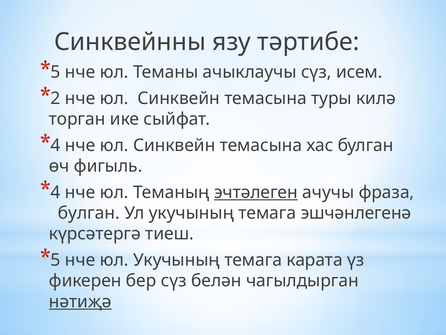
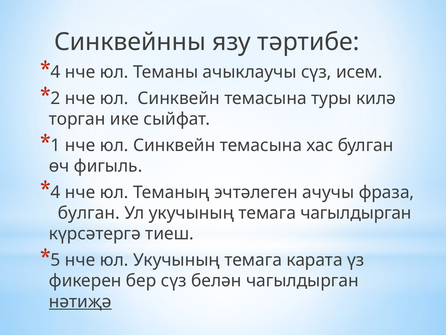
5 at (56, 72): 5 -> 4
4 at (56, 145): 4 -> 1
эчтәлеген underline: present -> none
темага эшчәнлегенә: эшчәнлегенә -> чагылдырган
